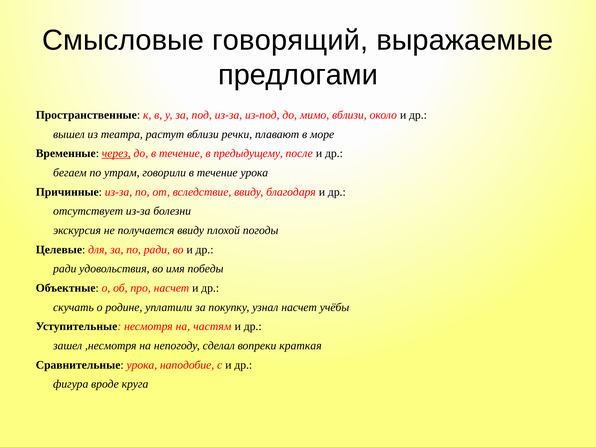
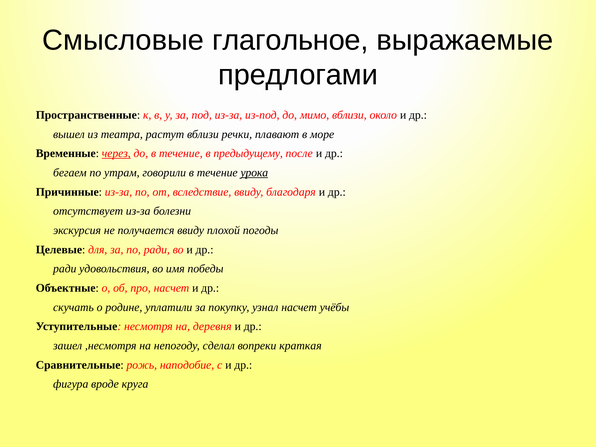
говорящий: говорящий -> глагольное
урока at (254, 173) underline: none -> present
частям: частям -> деревня
Сравнительные урока: урока -> рожь
